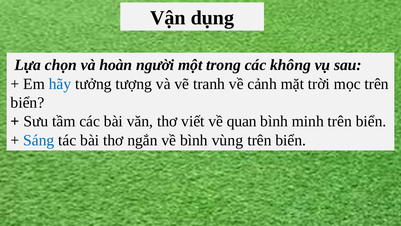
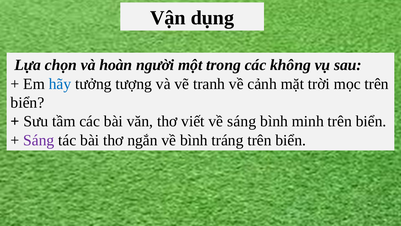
về quan: quan -> sáng
Sáng at (39, 140) colour: blue -> purple
vùng: vùng -> tráng
